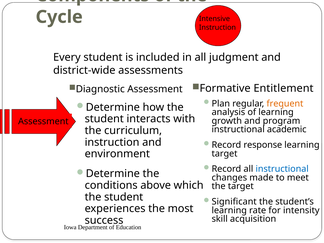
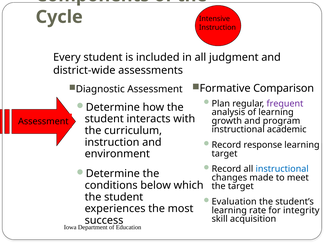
Entitlement: Entitlement -> Comparison
frequent colour: orange -> purple
above: above -> below
Significant: Significant -> Evaluation
intensity: intensity -> integrity
